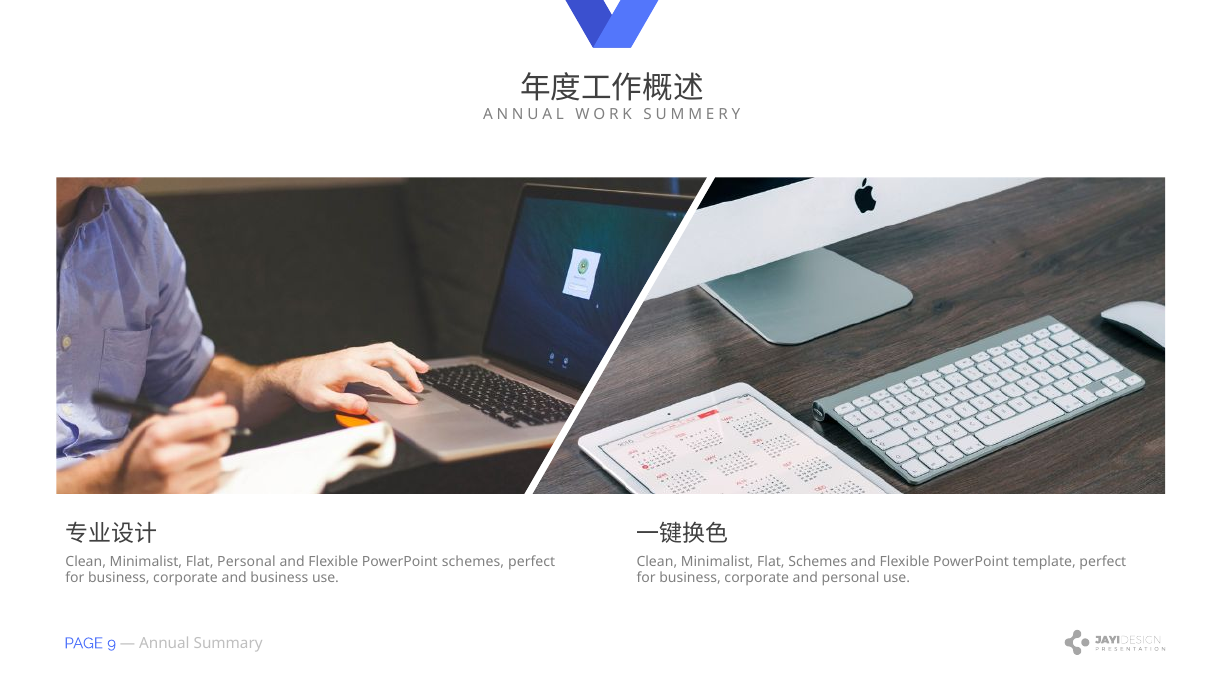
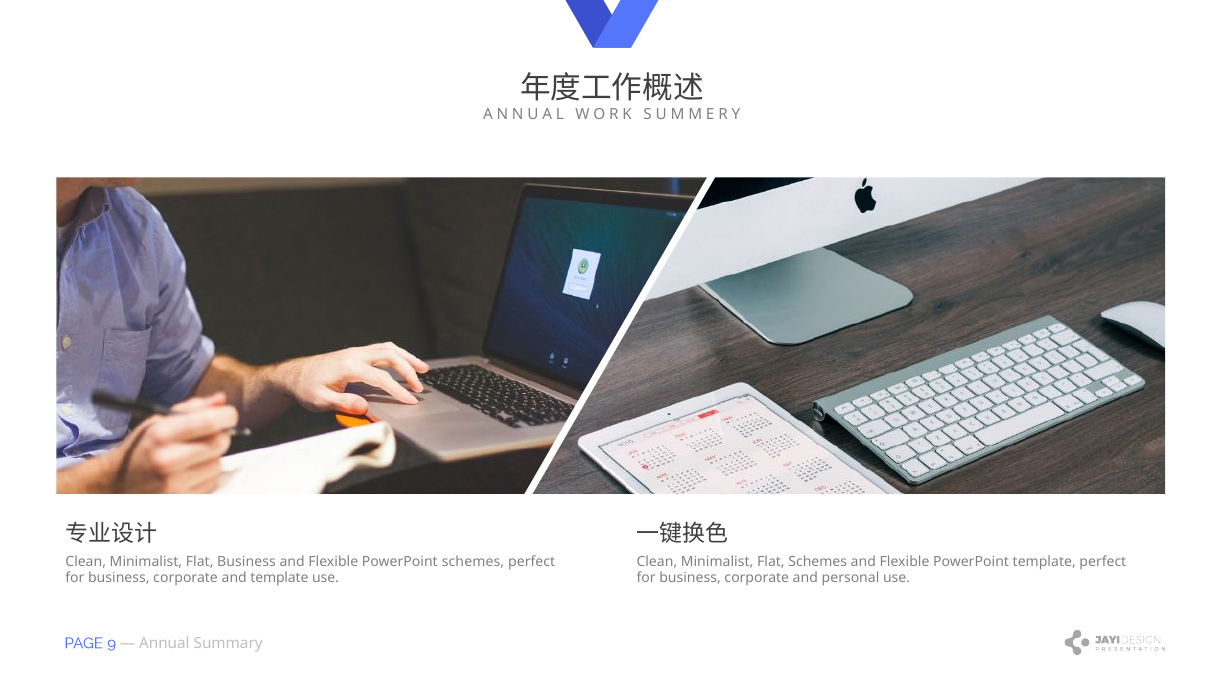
Flat Personal: Personal -> Business
and business: business -> template
